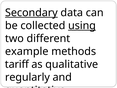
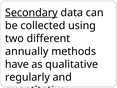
using underline: present -> none
example: example -> annually
tariff: tariff -> have
